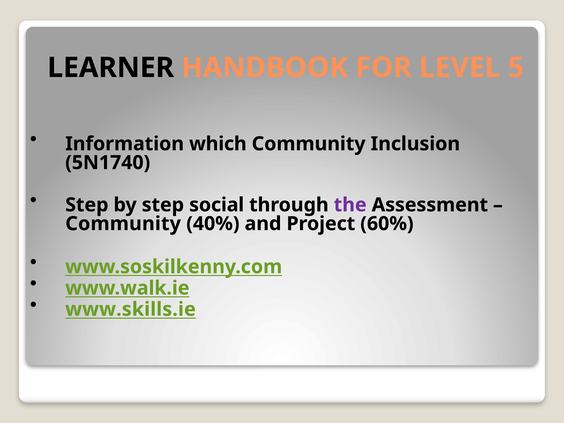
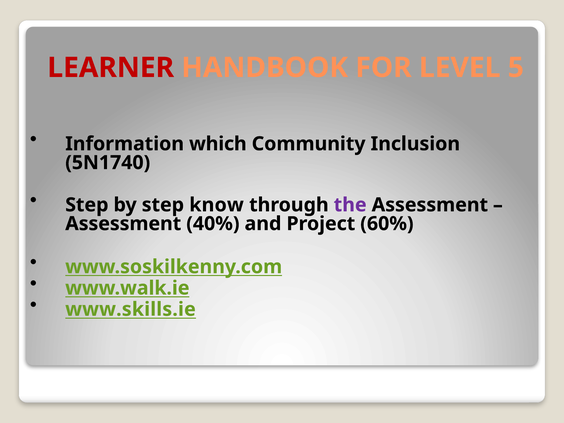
LEARNER colour: black -> red
social: social -> know
Community at (123, 224): Community -> Assessment
